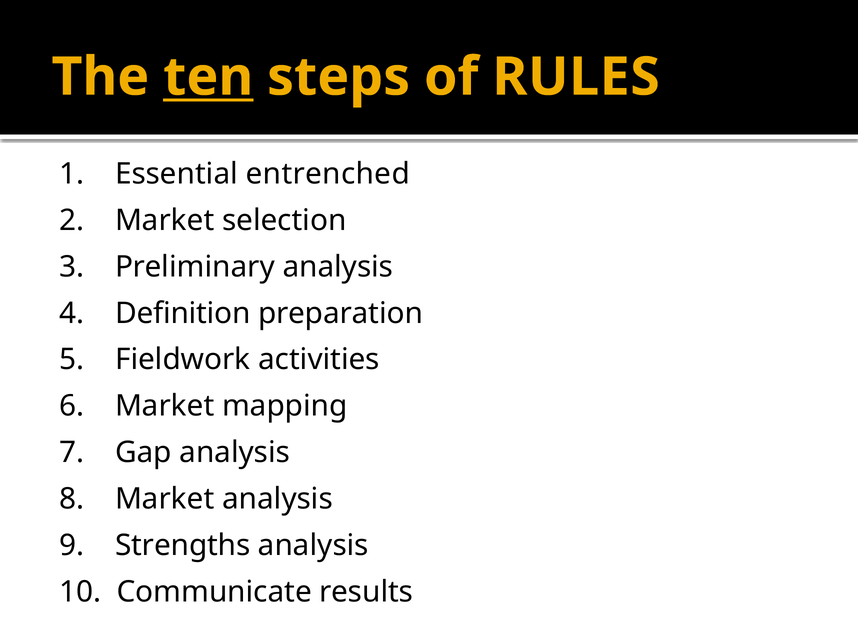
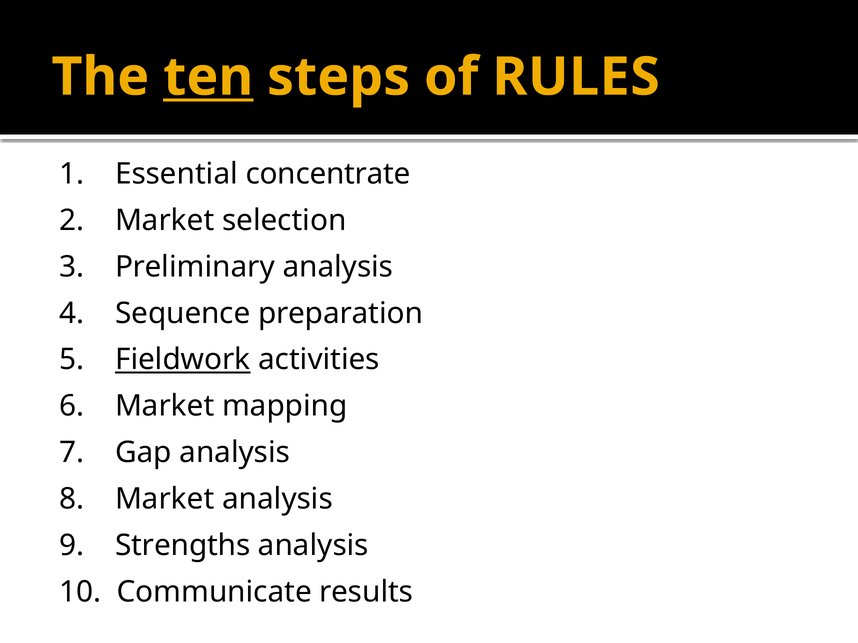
entrenched: entrenched -> concentrate
Definition: Definition -> Sequence
Fieldwork underline: none -> present
